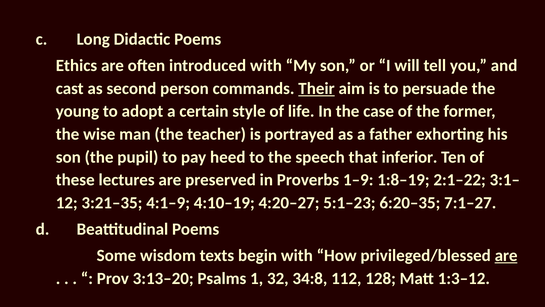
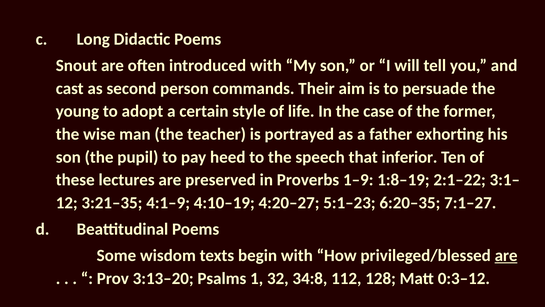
Ethics: Ethics -> Snout
Their underline: present -> none
1:3–12: 1:3–12 -> 0:3–12
